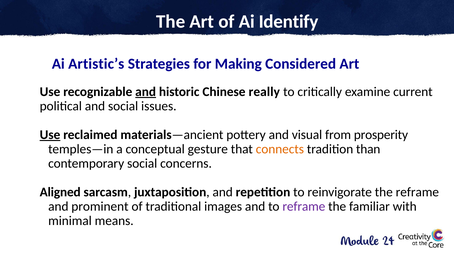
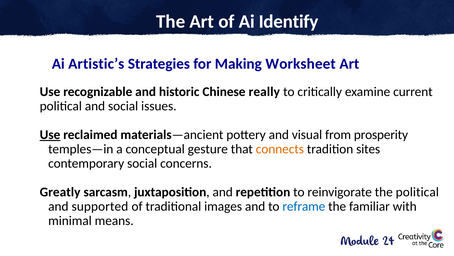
Considered: Considered -> Worksheet
and at (146, 92) underline: present -> none
than: than -> sites
Aligned: Aligned -> Greatly
the reframe: reframe -> political
prominent: prominent -> supported
reframe at (304, 206) colour: purple -> blue
